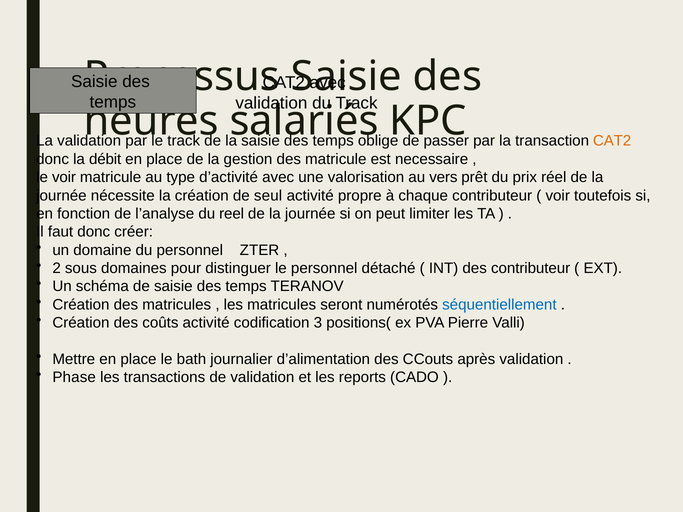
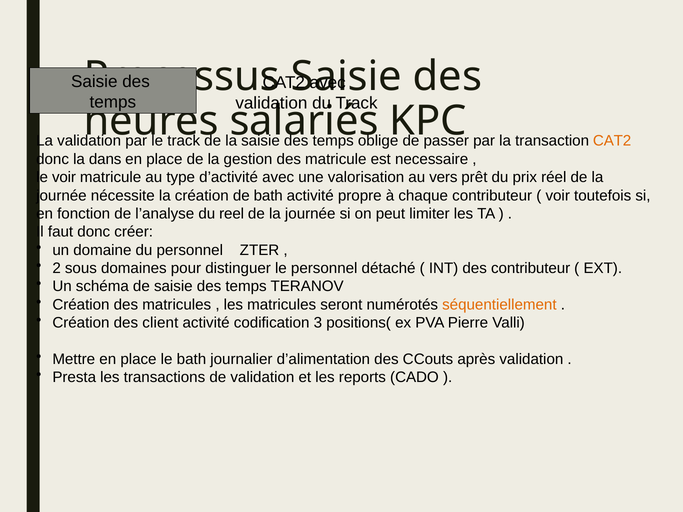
débit: débit -> dans
de seul: seul -> bath
séquentiellement colour: blue -> orange
coûts: coûts -> client
Phase: Phase -> Presta
